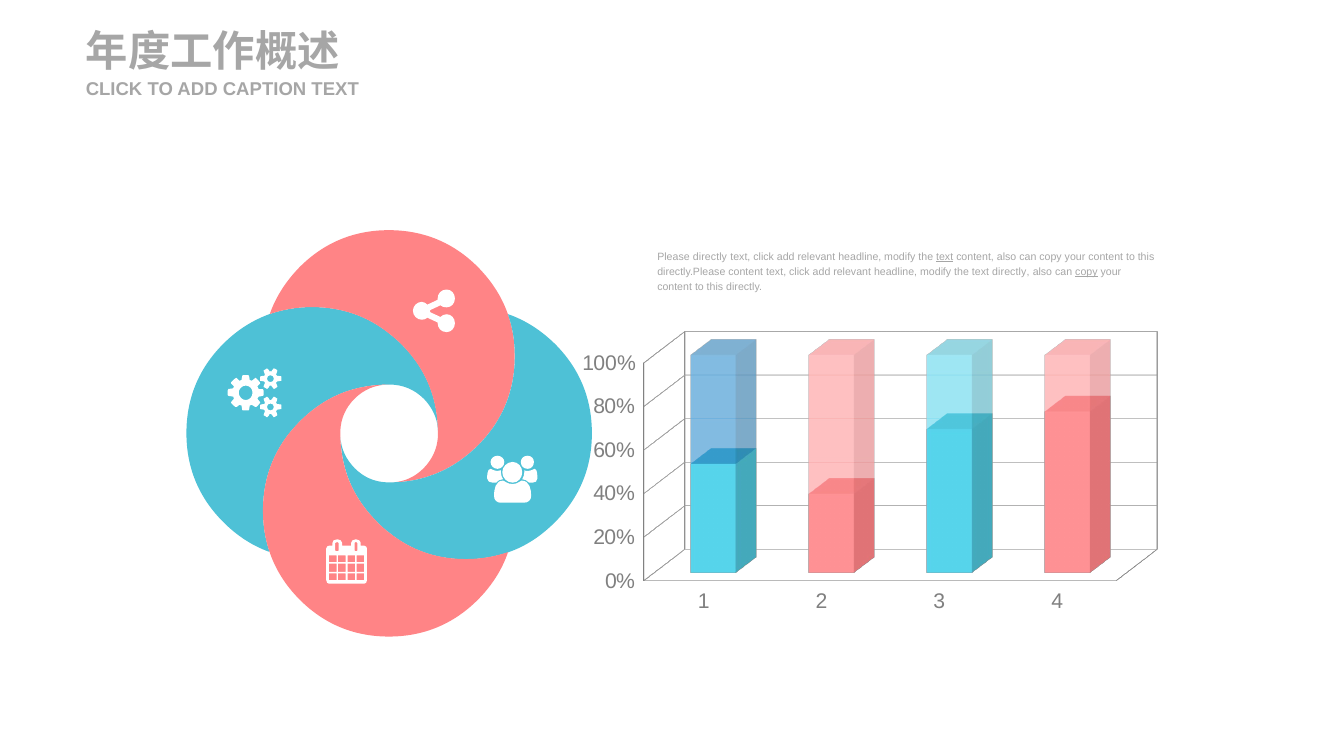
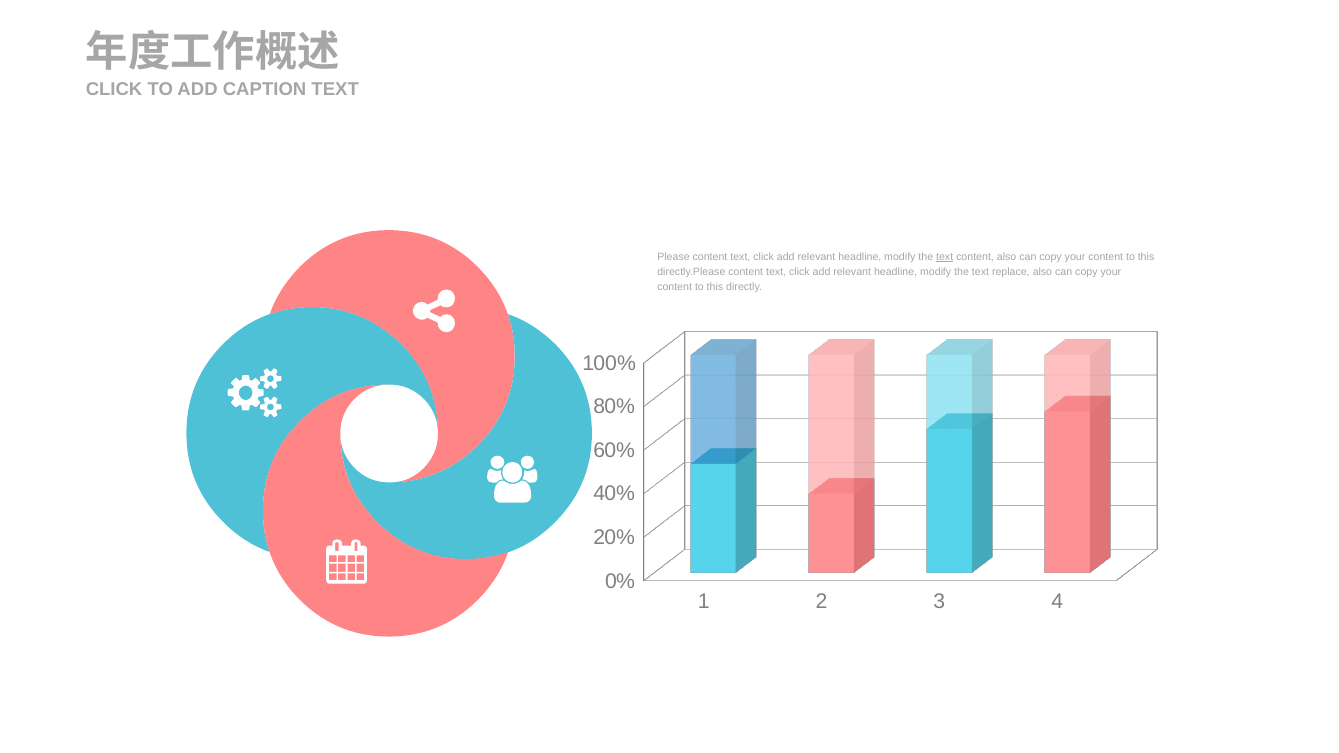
Please directly: directly -> content
text directly: directly -> replace
copy at (1086, 272) underline: present -> none
